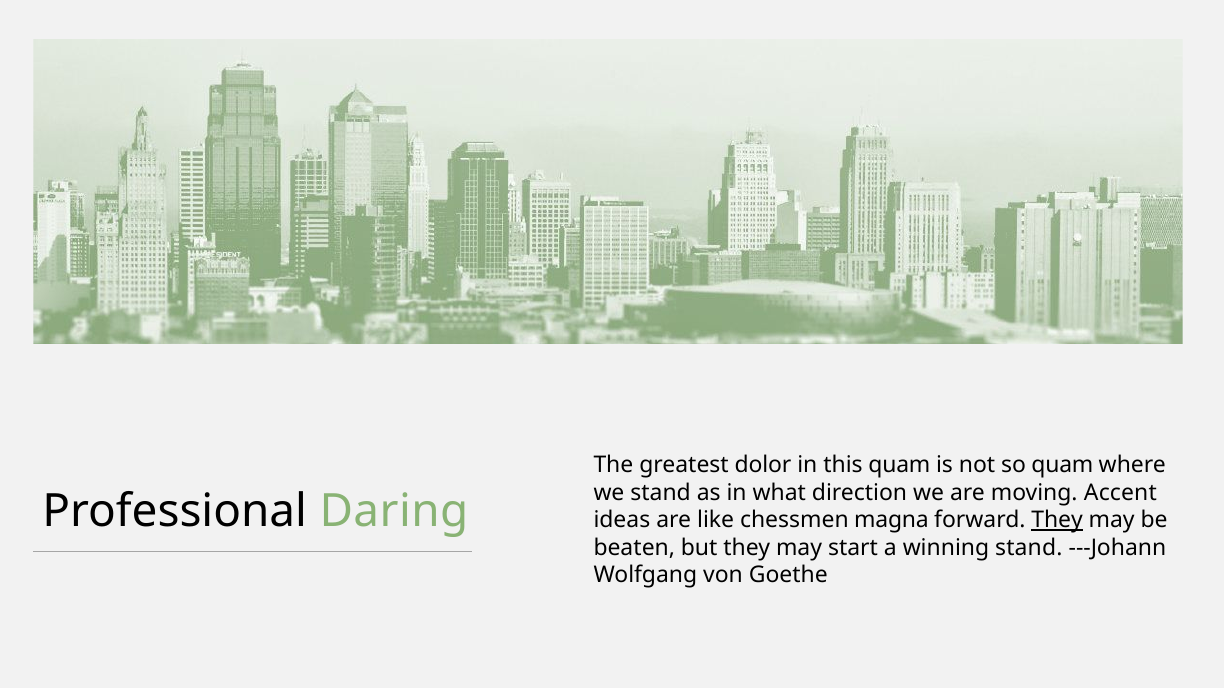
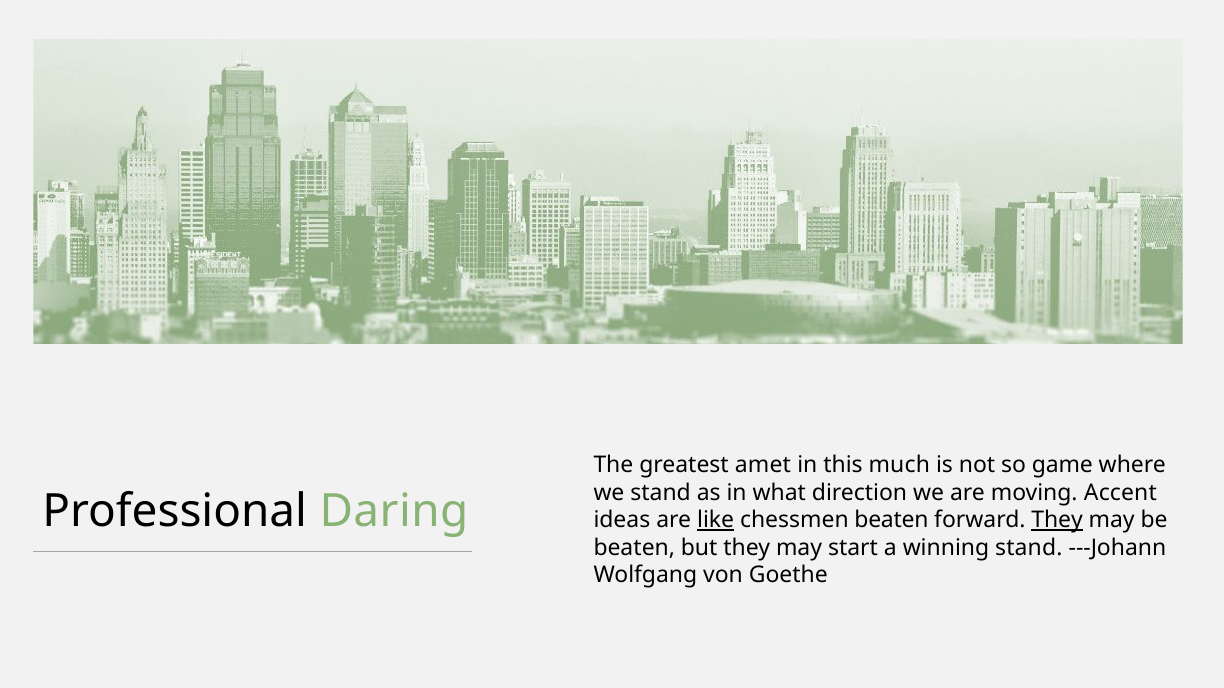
dolor: dolor -> amet
this quam: quam -> much
so quam: quam -> game
like underline: none -> present
chessmen magna: magna -> beaten
